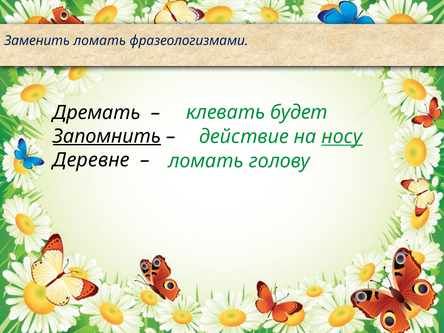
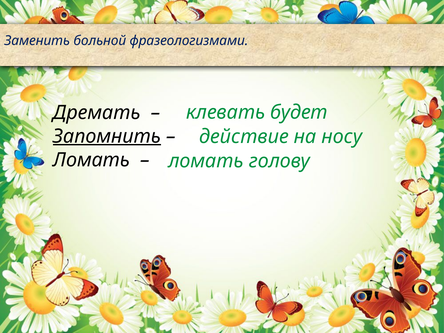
Заменить ломать: ломать -> больной
носу underline: present -> none
Деревне at (91, 160): Деревне -> Ломать
